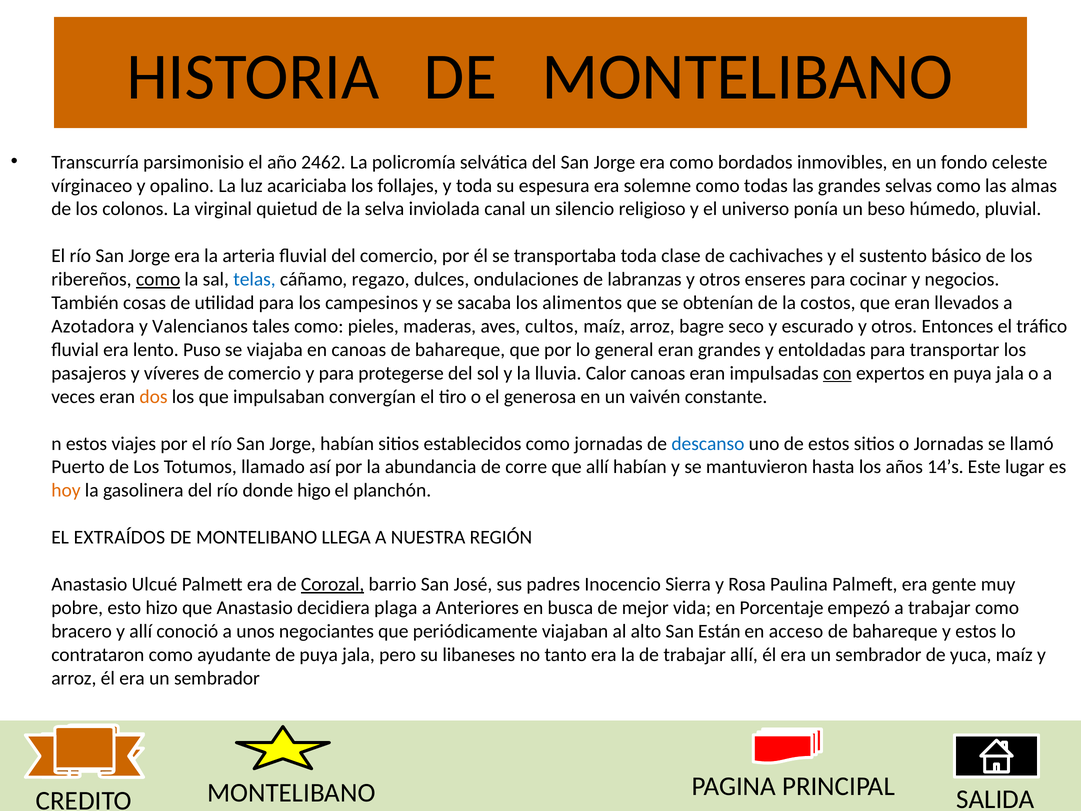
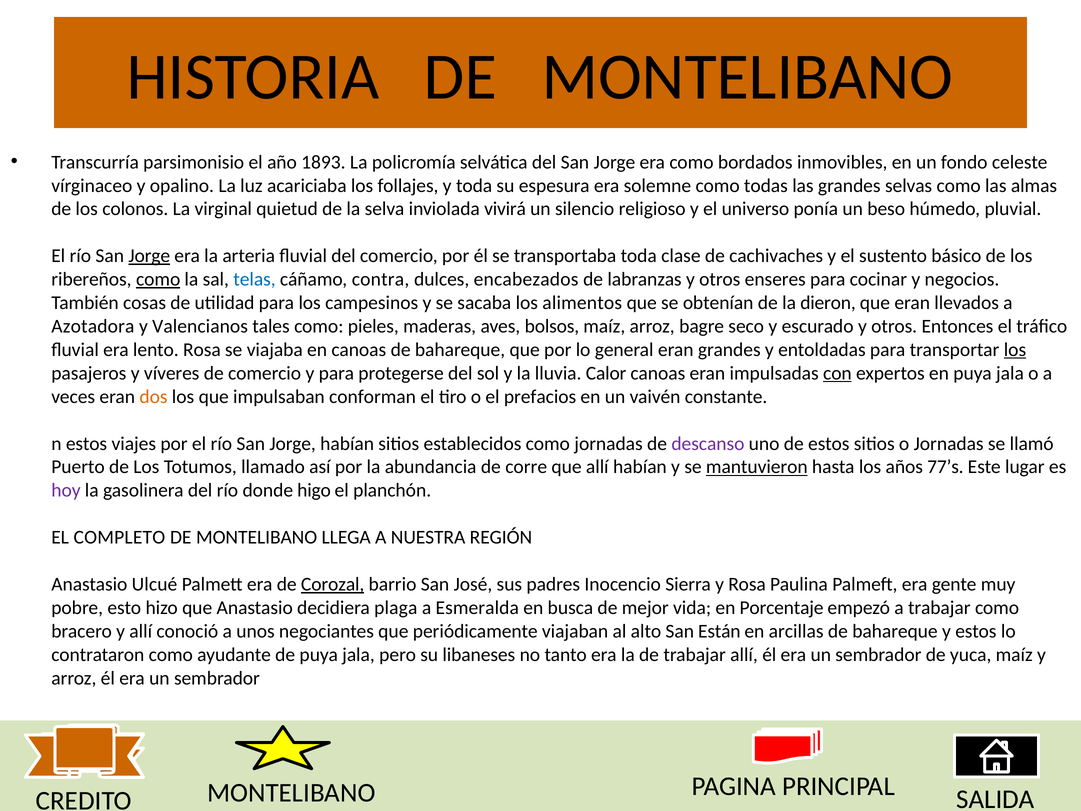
2462: 2462 -> 1893
canal: canal -> vivirá
Jorge at (149, 256) underline: none -> present
regazo: regazo -> contra
ondulaciones: ondulaciones -> encabezados
costos: costos -> dieron
cultos: cultos -> bolsos
lento Puso: Puso -> Rosa
los at (1015, 350) underline: none -> present
convergían: convergían -> conforman
generosa: generosa -> prefacios
descanso colour: blue -> purple
mantuvieron underline: none -> present
14’s: 14’s -> 77’s
hoy colour: orange -> purple
EXTRAÍDOS: EXTRAÍDOS -> COMPLETO
Anteriores: Anteriores -> Esmeralda
acceso: acceso -> arcillas
